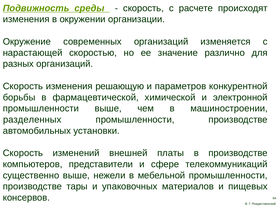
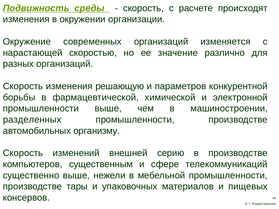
установки: установки -> организму
платы: платы -> серию
представители: представители -> существенным
